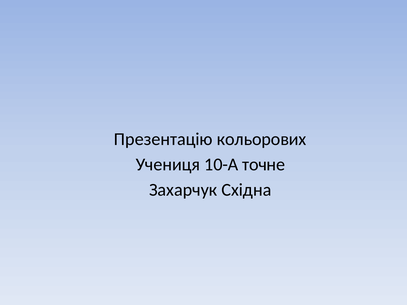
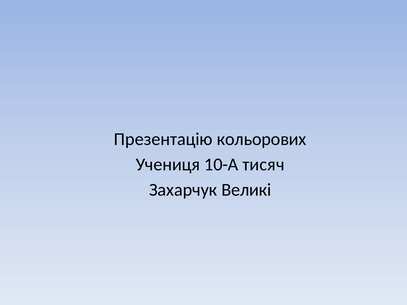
точне: точне -> тисяч
Східна: Східна -> Великі
